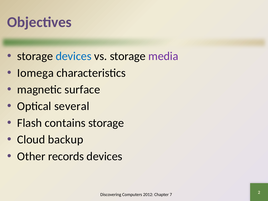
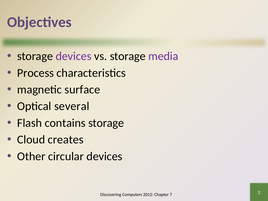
devices at (74, 56) colour: blue -> purple
Iomega: Iomega -> Process
backup: backup -> creates
records: records -> circular
